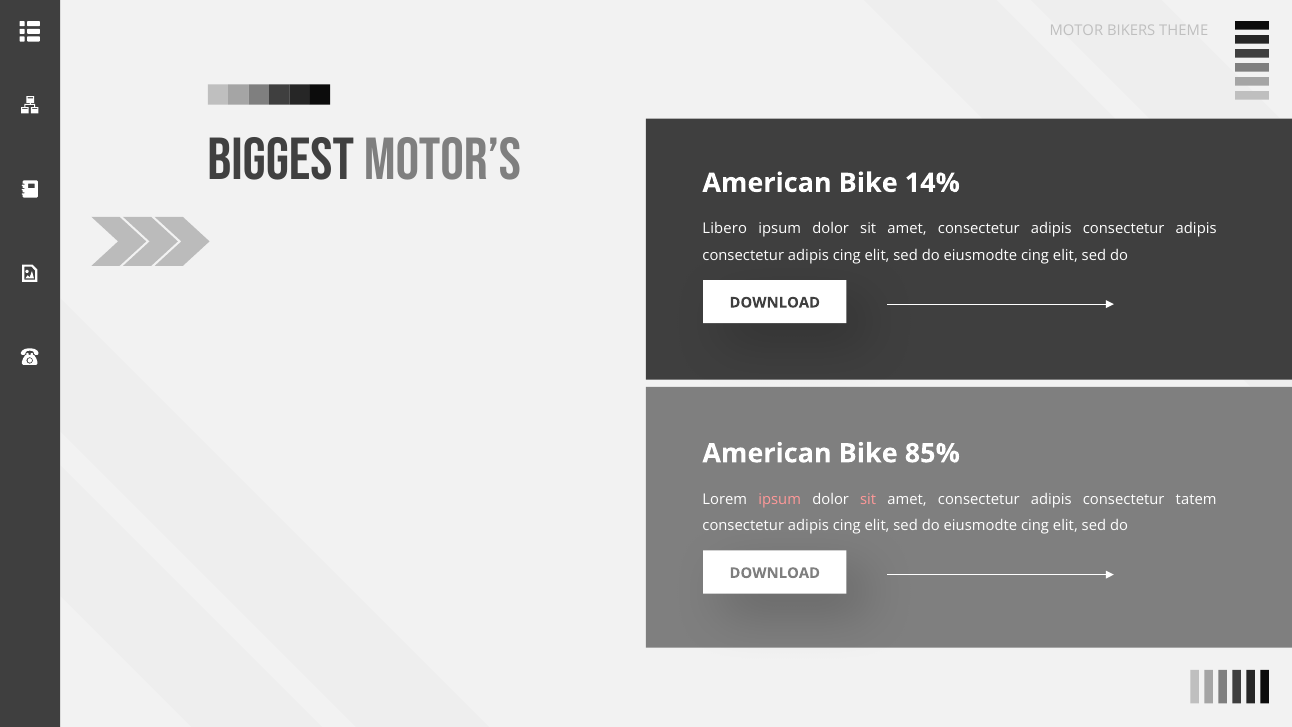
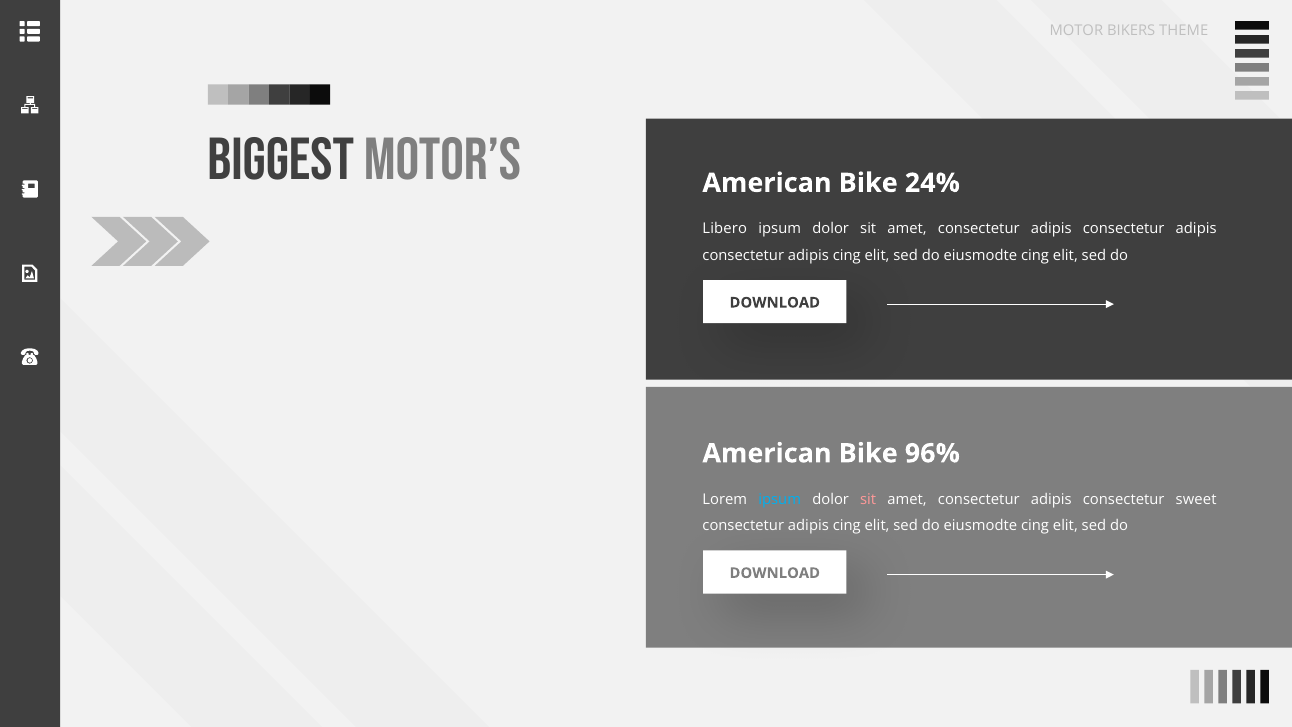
14%: 14% -> 24%
85%: 85% -> 96%
ipsum at (780, 499) colour: pink -> light blue
tatem: tatem -> sweet
